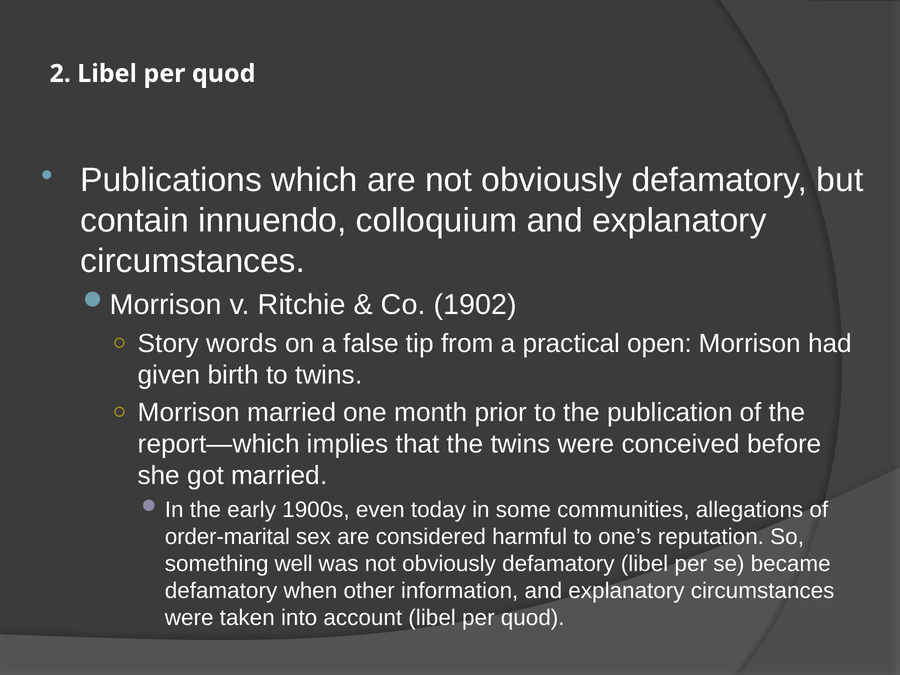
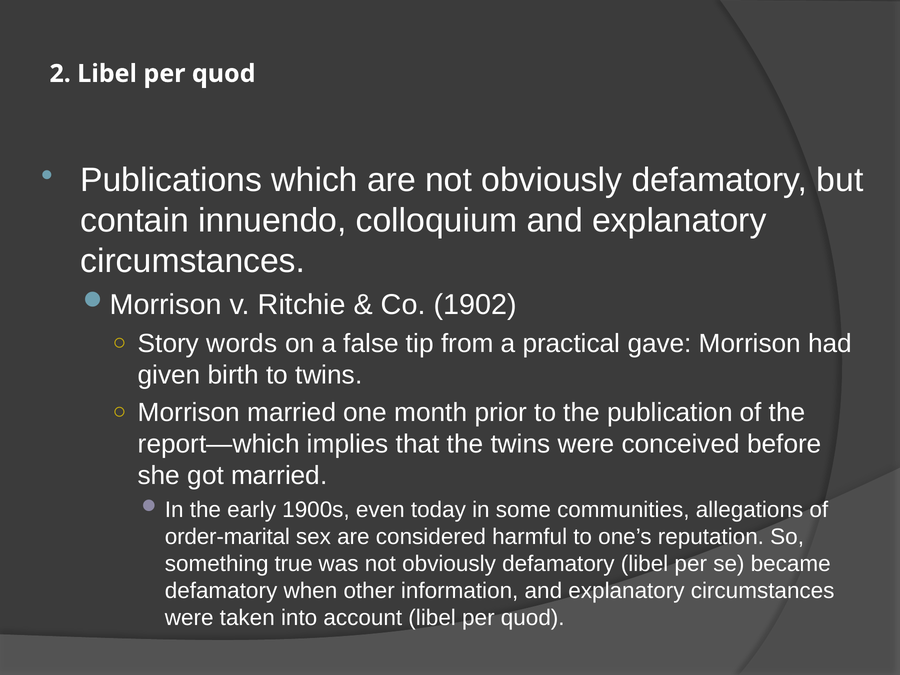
open: open -> gave
well: well -> true
